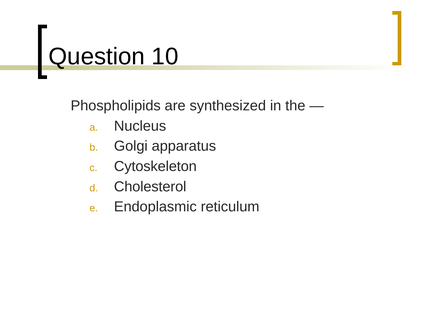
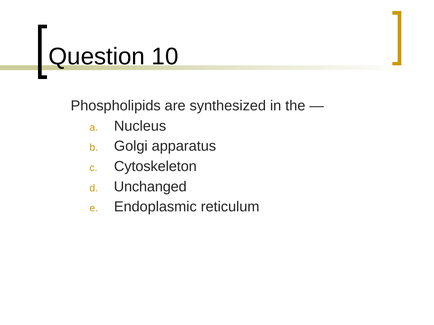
Cholesterol: Cholesterol -> Unchanged
